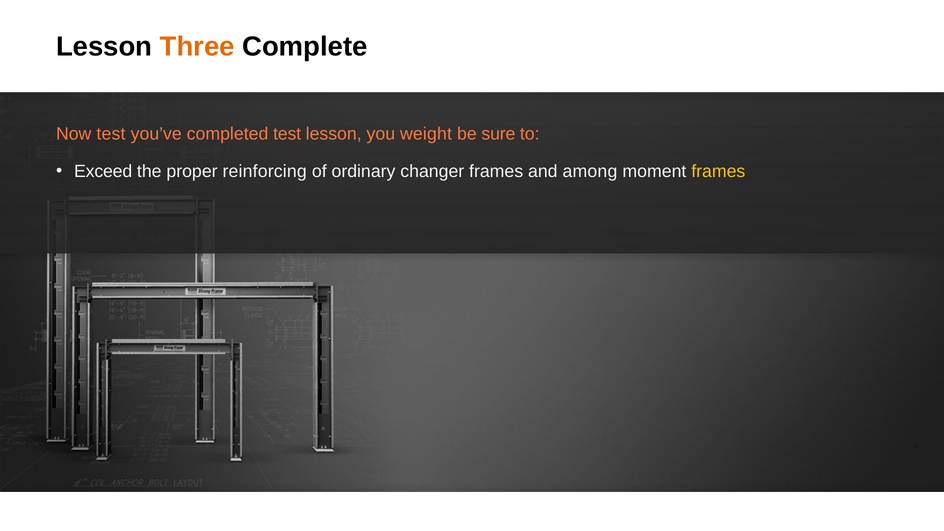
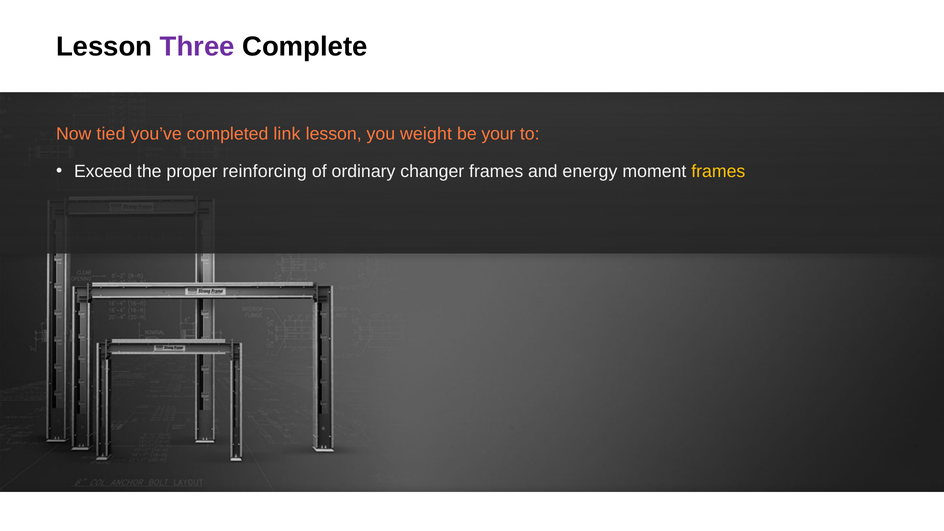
Three colour: orange -> purple
Now test: test -> tied
completed test: test -> link
sure: sure -> your
among: among -> energy
